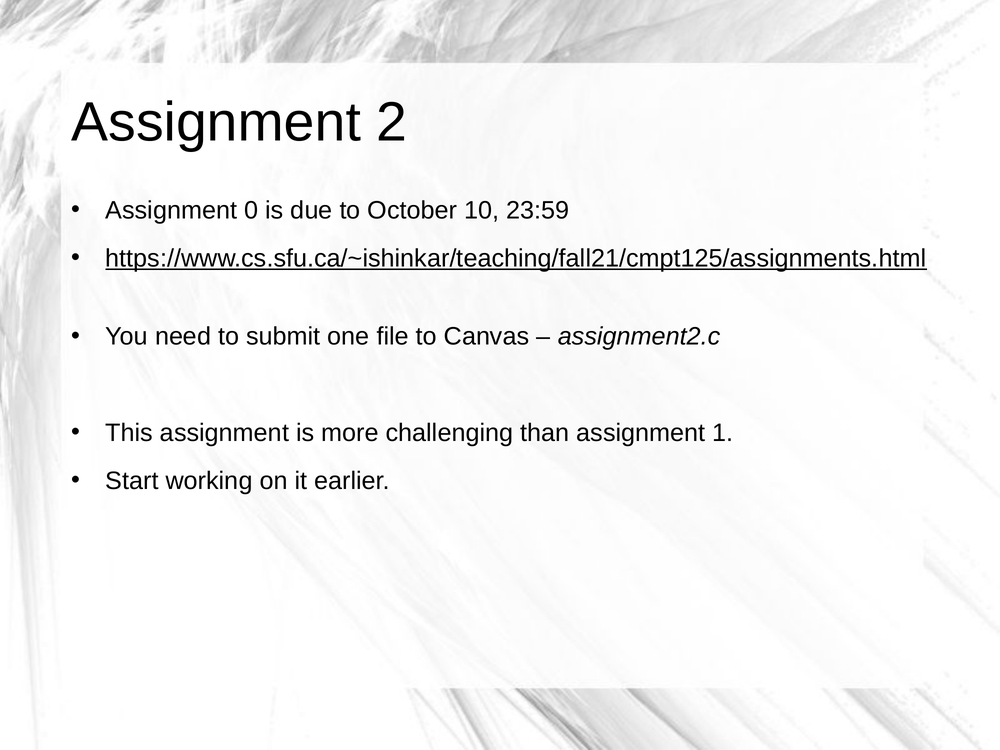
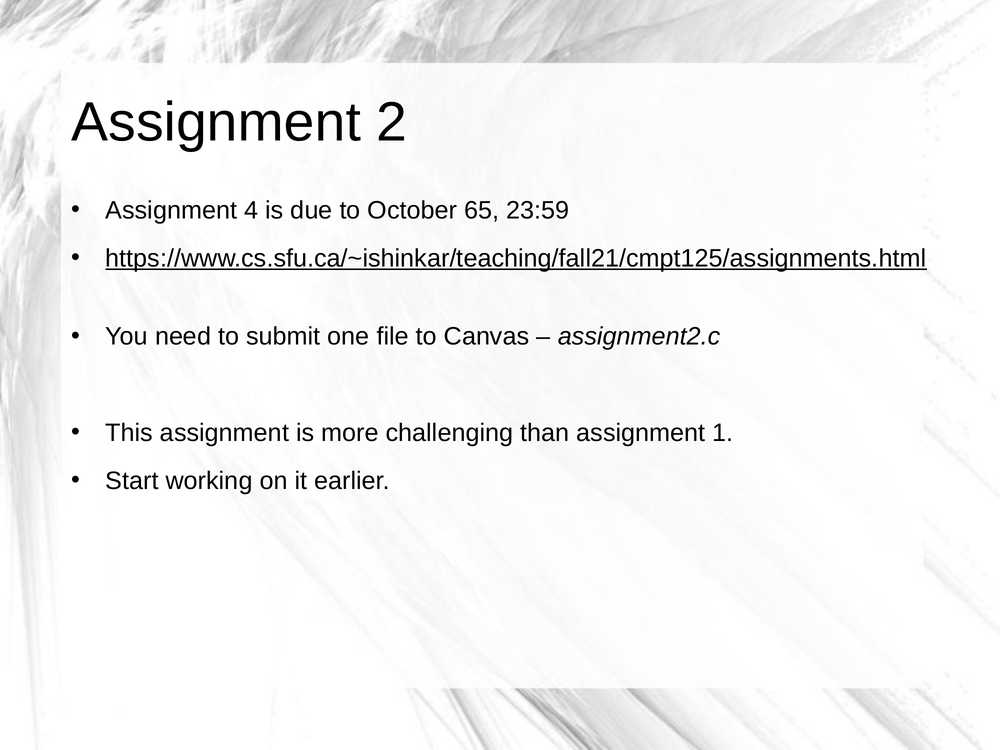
0: 0 -> 4
10: 10 -> 65
